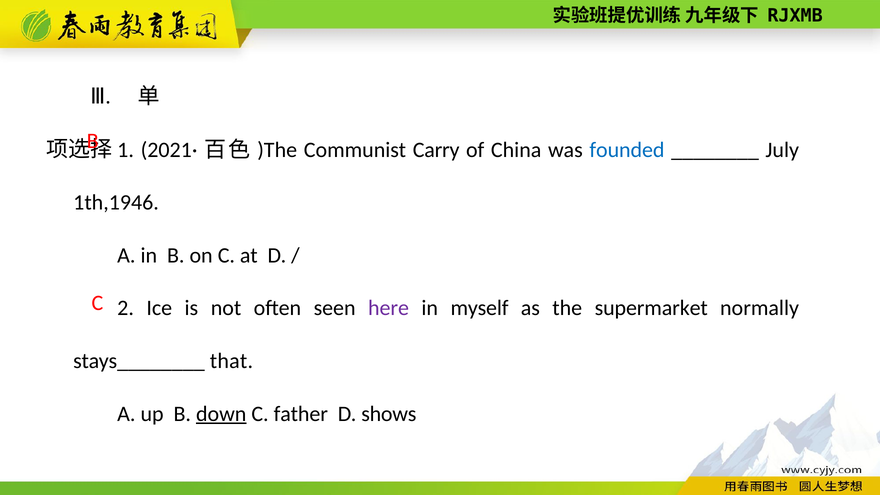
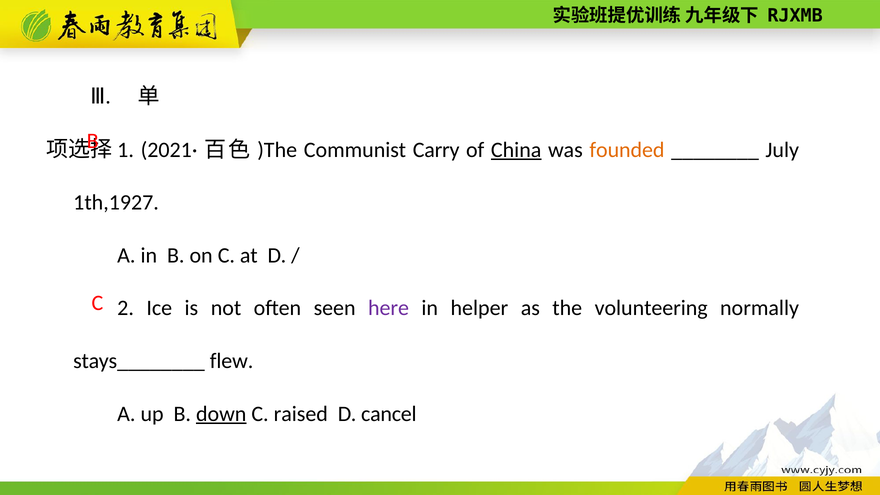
China underline: none -> present
founded colour: blue -> orange
1th,1946: 1th,1946 -> 1th,1927
myself: myself -> helper
supermarket: supermarket -> volunteering
that: that -> flew
father: father -> raised
shows: shows -> cancel
